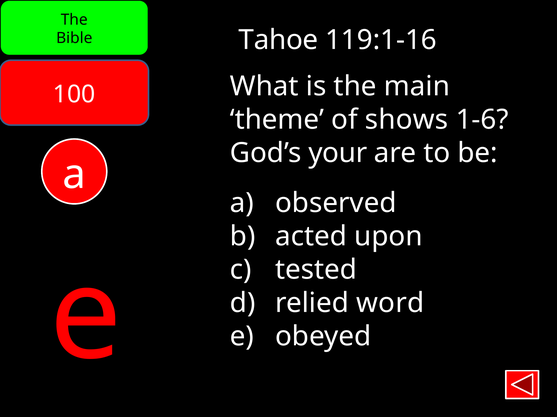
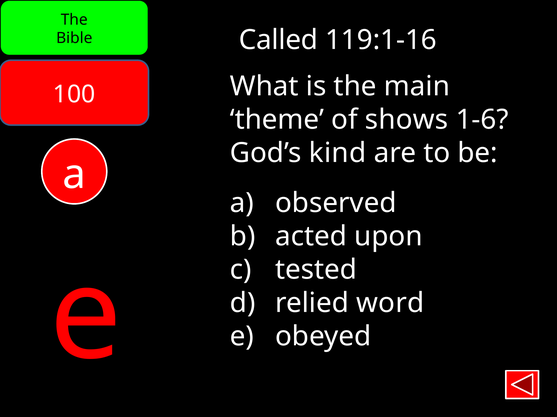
Tahoe: Tahoe -> Called
your: your -> kind
